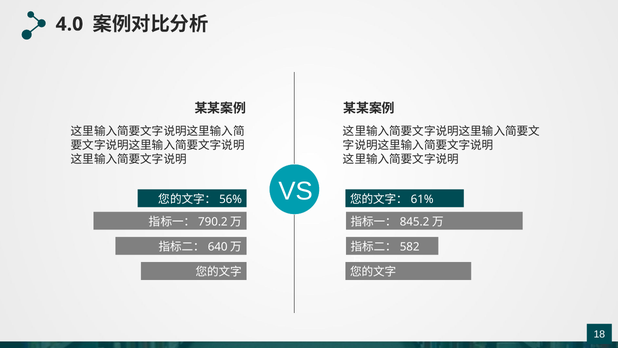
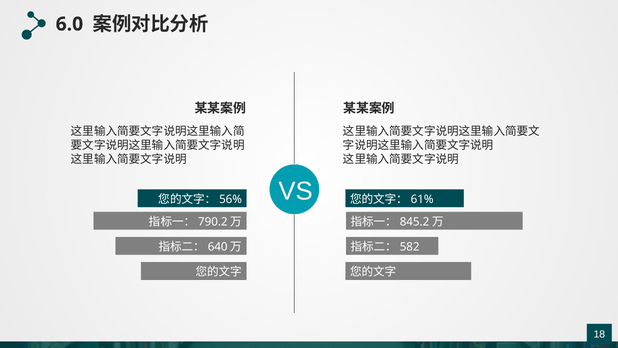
4.0: 4.0 -> 6.0
